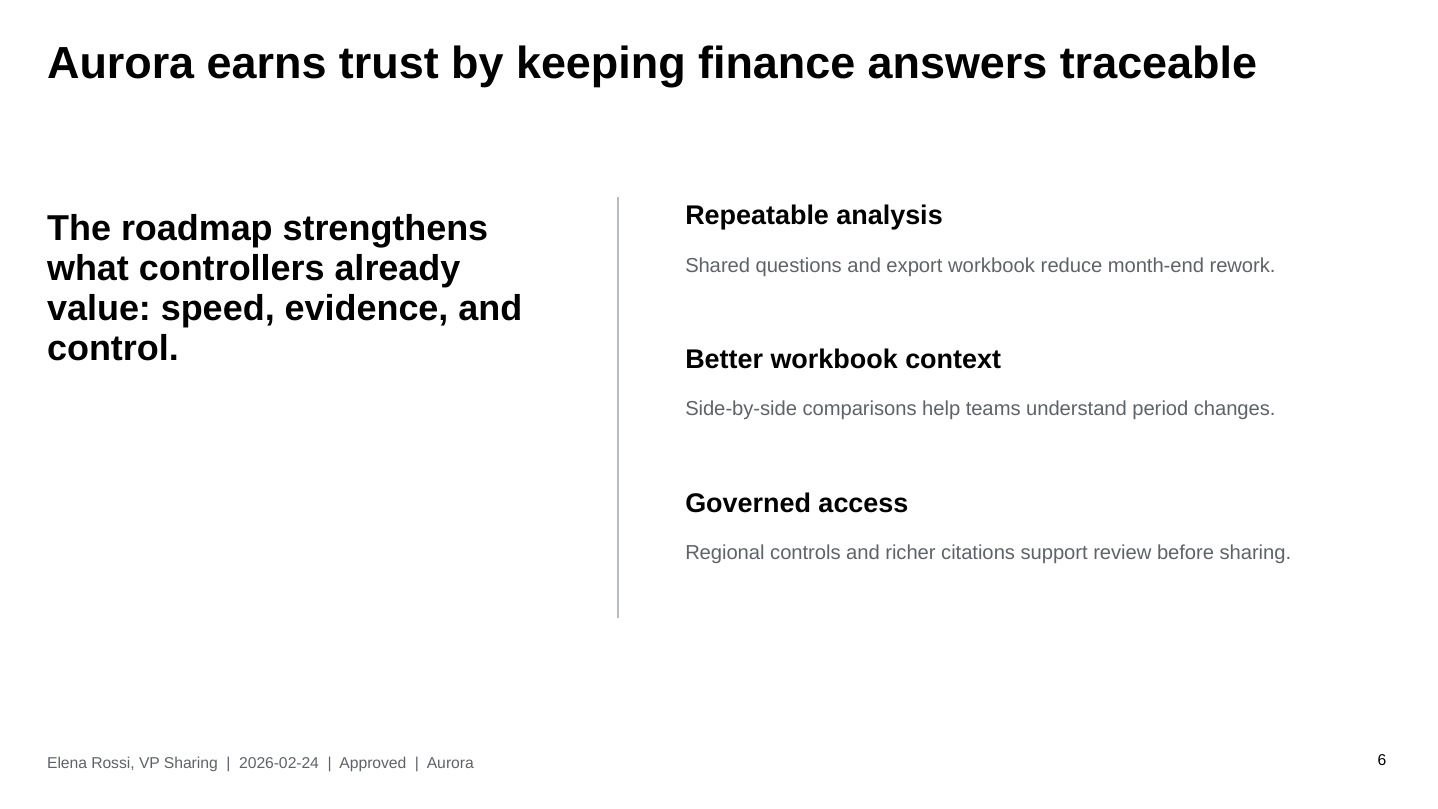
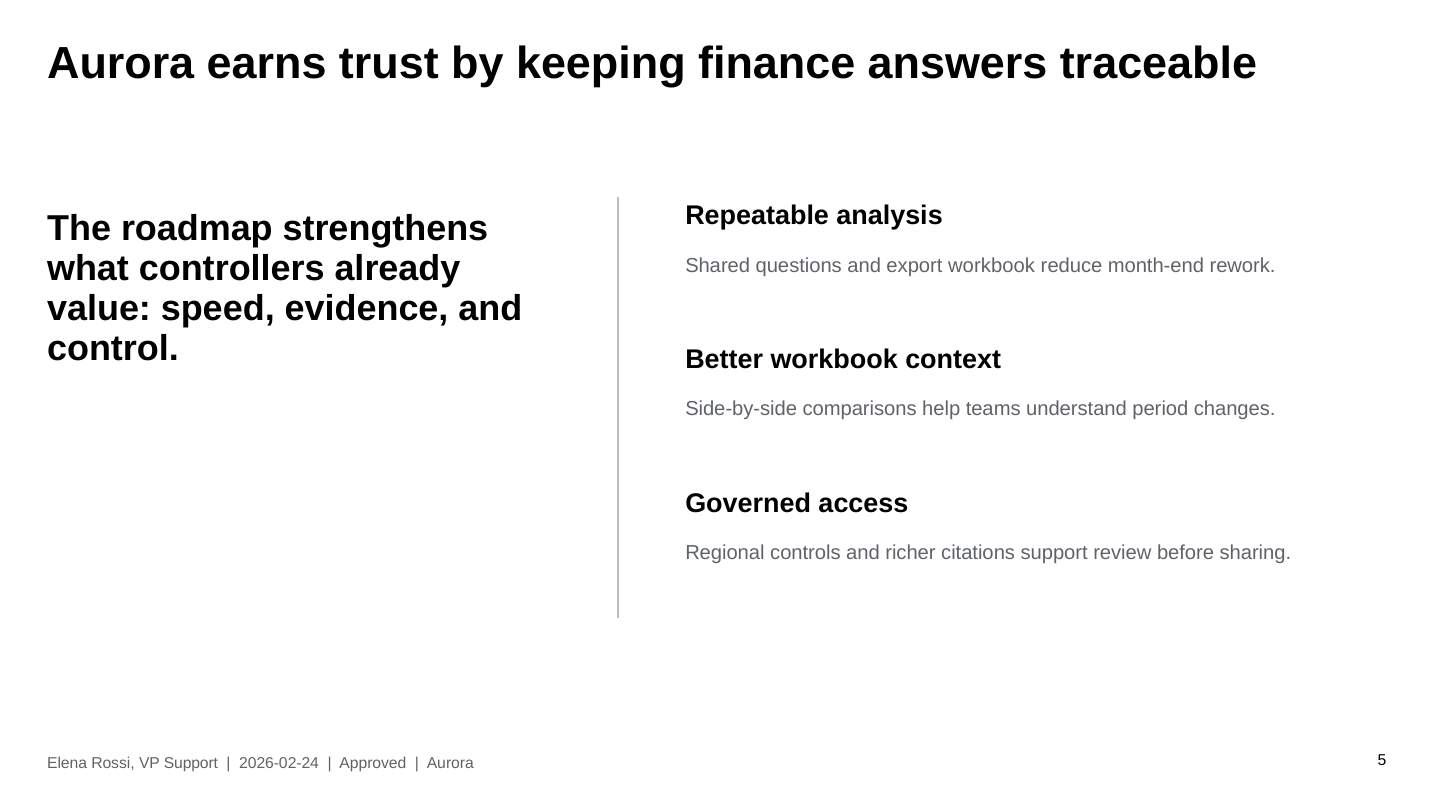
VP Sharing: Sharing -> Support
6: 6 -> 5
